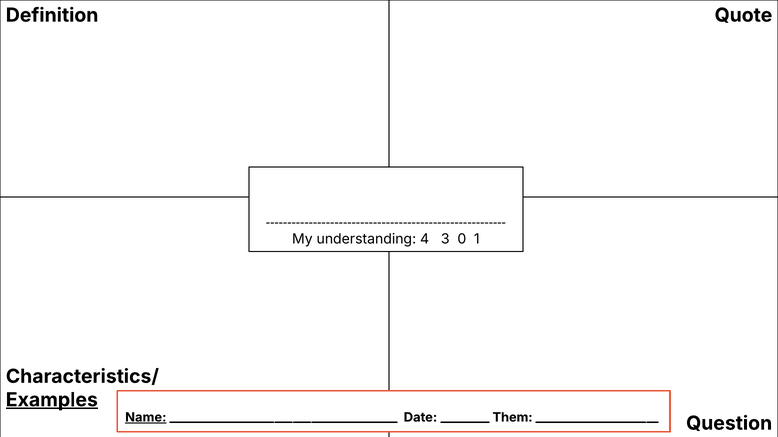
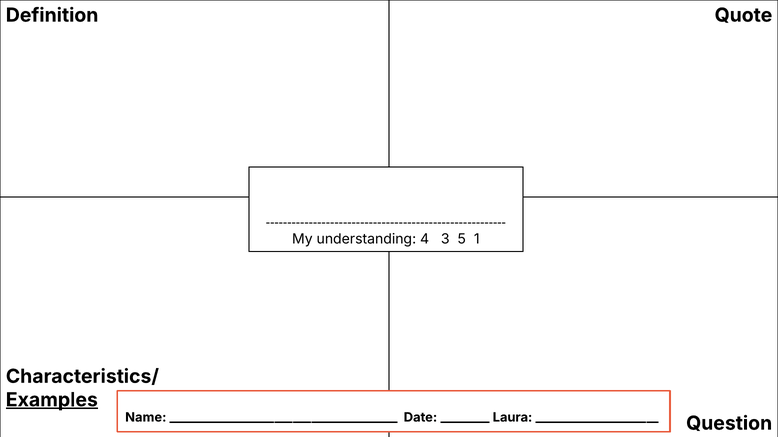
0: 0 -> 5
Name underline: present -> none
Them: Them -> Laura
